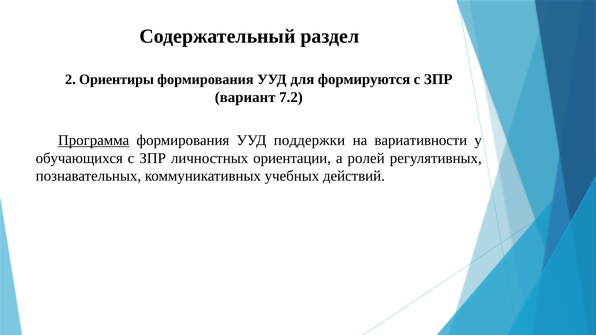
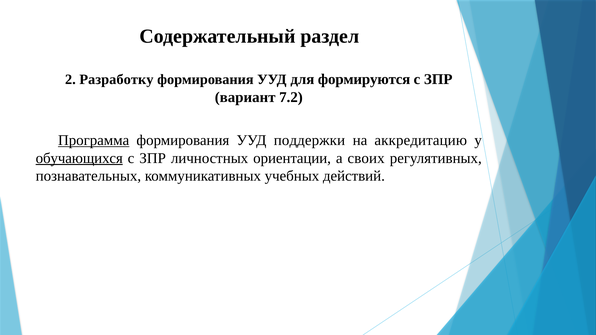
Ориентиры: Ориентиры -> Разработку
вариативности: вариативности -> аккредитацию
обучающихся underline: none -> present
ролей: ролей -> своих
